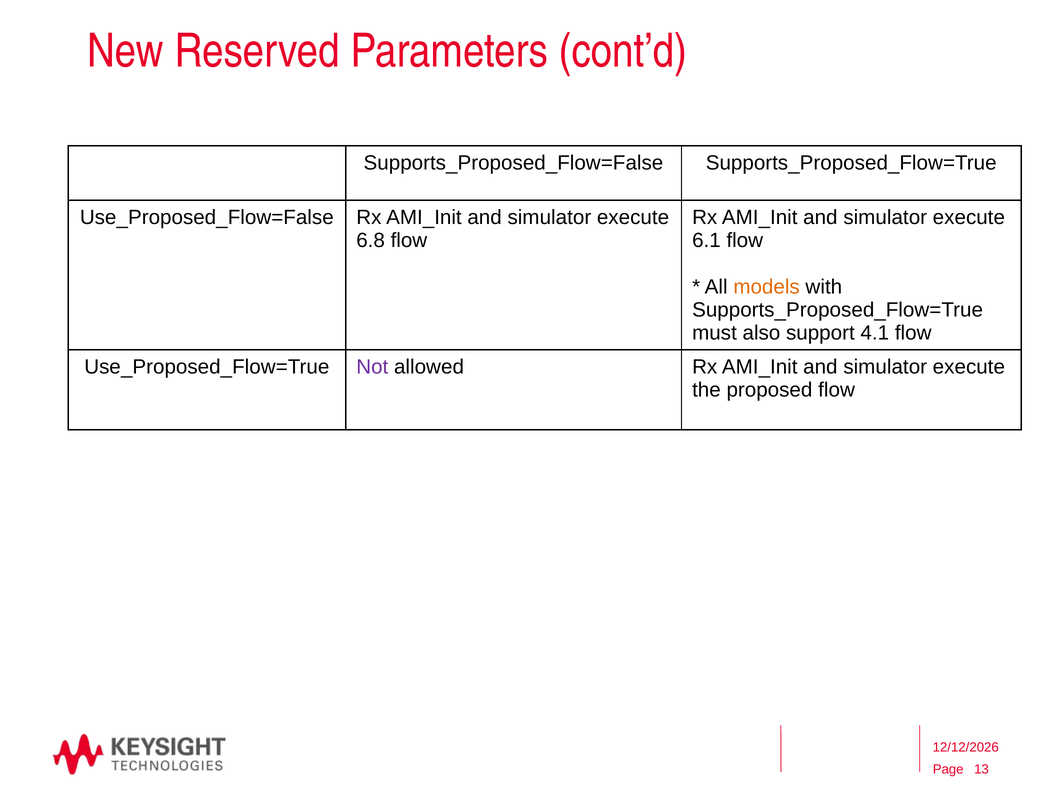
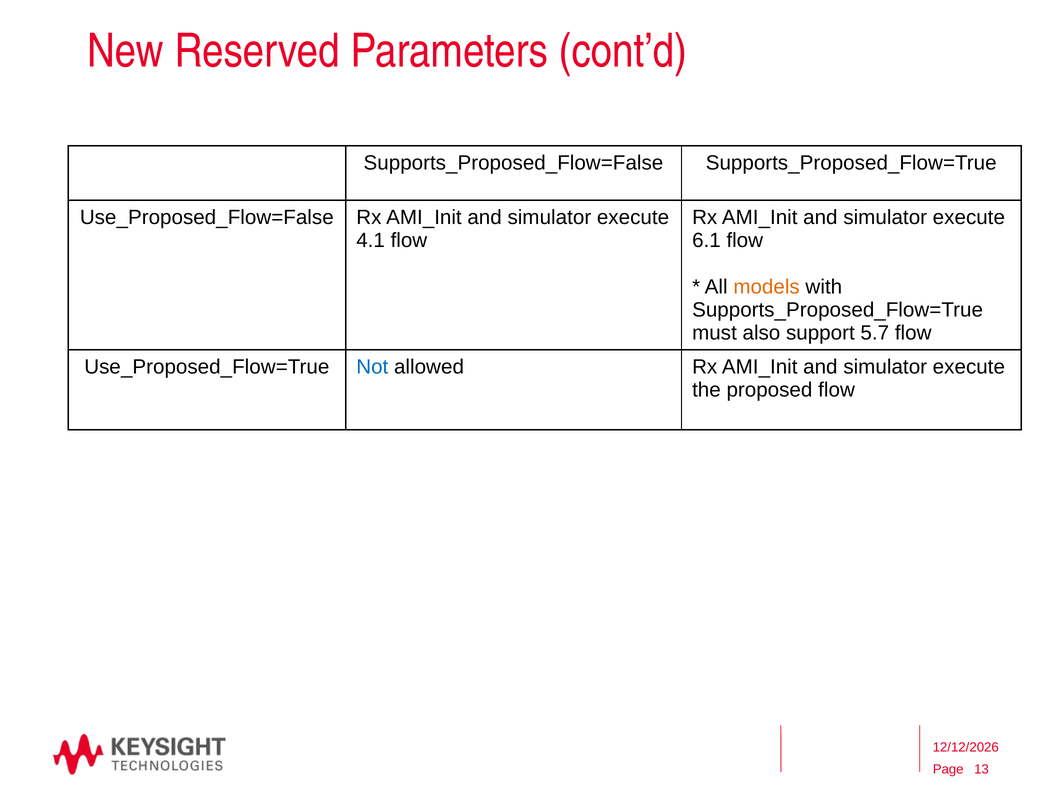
6.8: 6.8 -> 4.1
4.1: 4.1 -> 5.7
Not colour: purple -> blue
